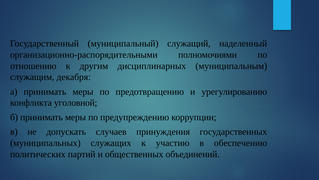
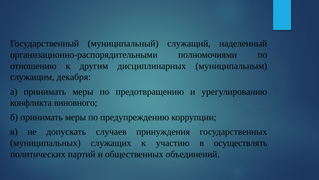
уголовной: уголовной -> виновного
обеспечению: обеспечению -> осуществлять
